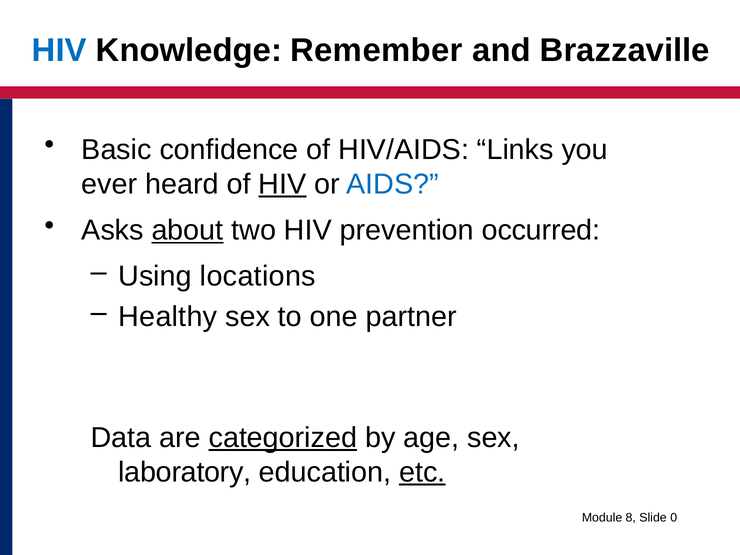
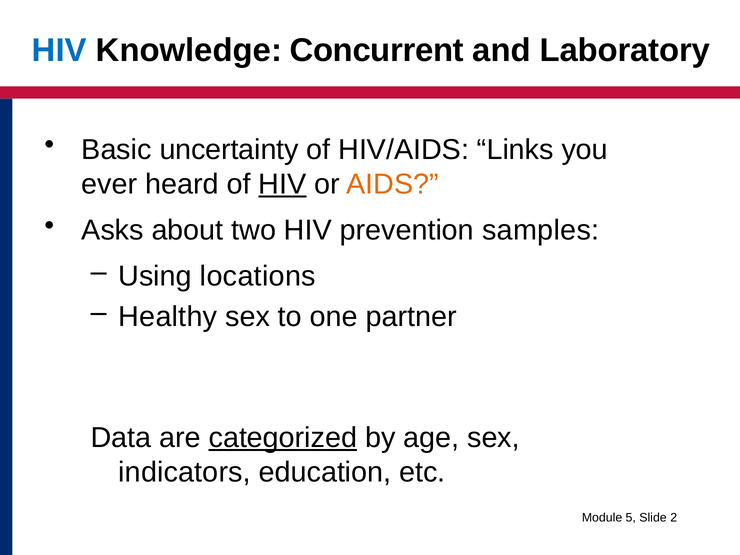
Remember: Remember -> Concurrent
Brazzaville: Brazzaville -> Laboratory
confidence: confidence -> uncertainty
AIDS colour: blue -> orange
about underline: present -> none
occurred: occurred -> samples
laboratory: laboratory -> indicators
etc underline: present -> none
8: 8 -> 5
0: 0 -> 2
